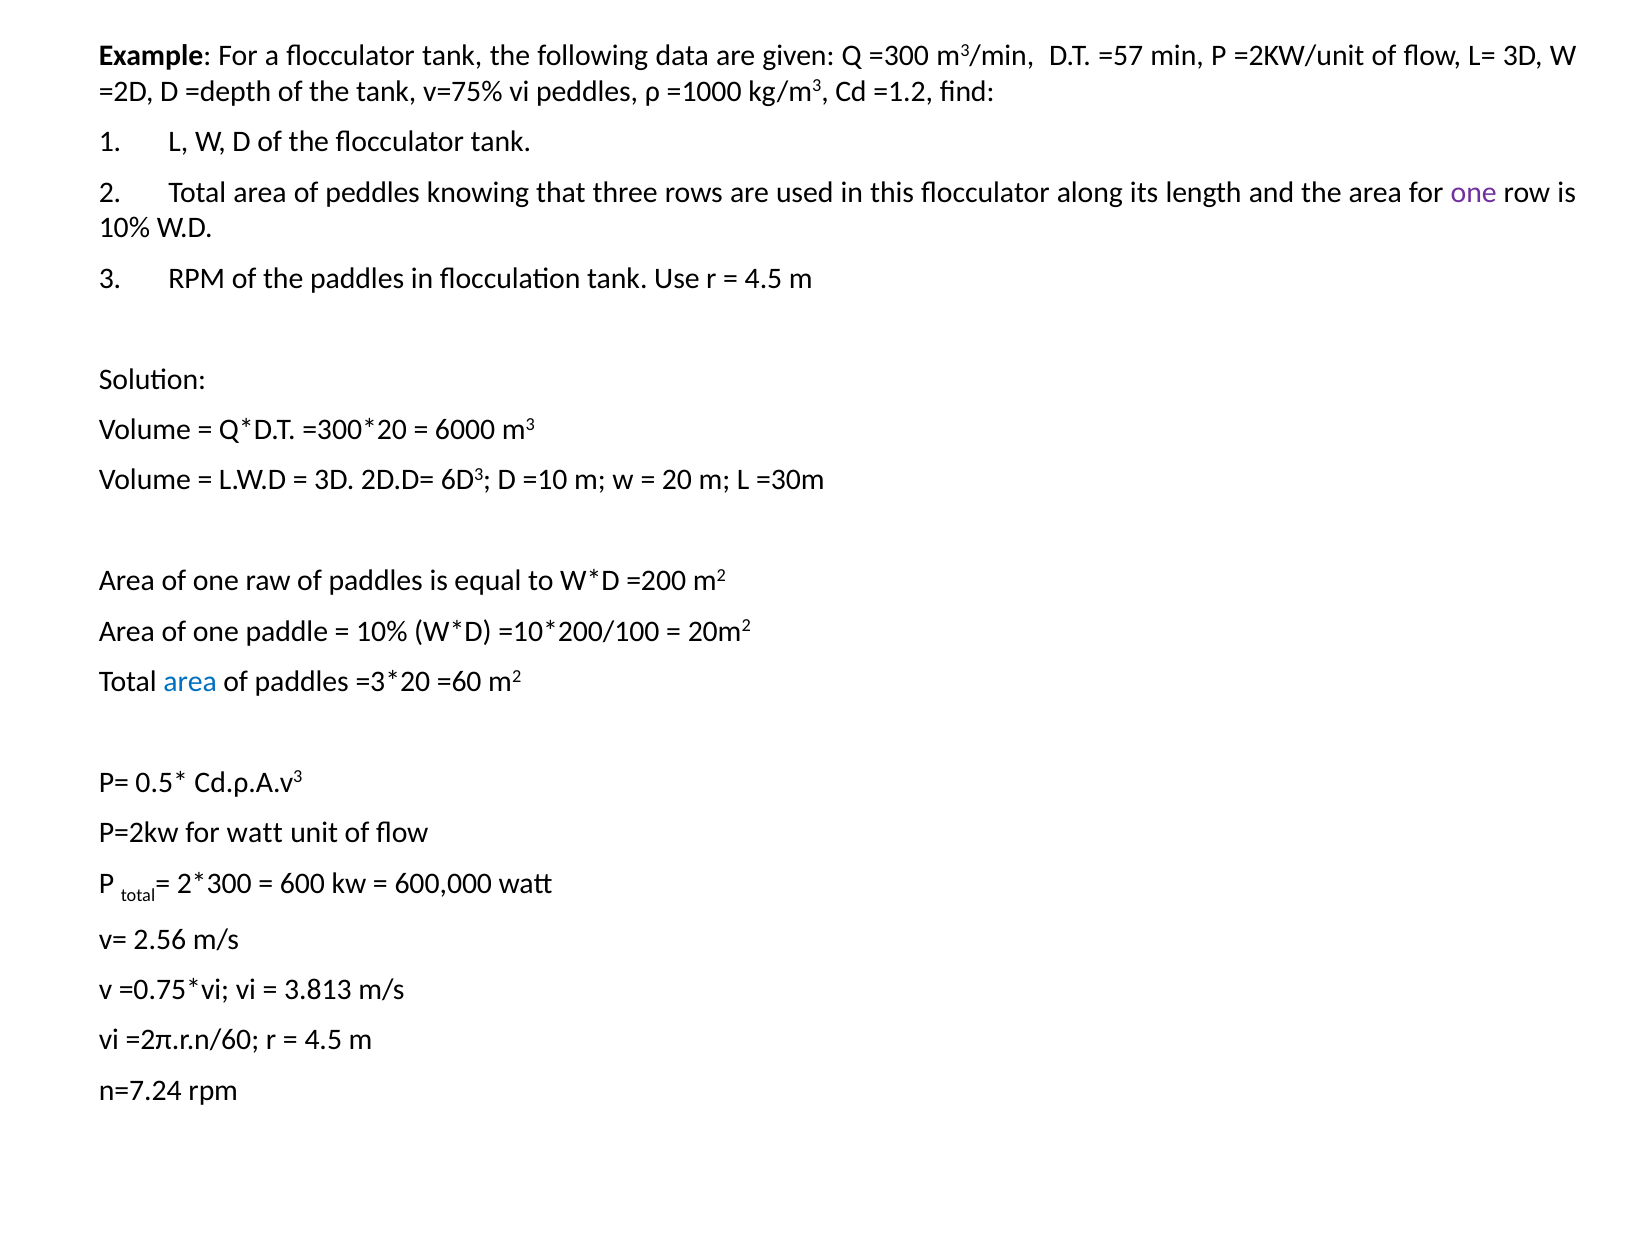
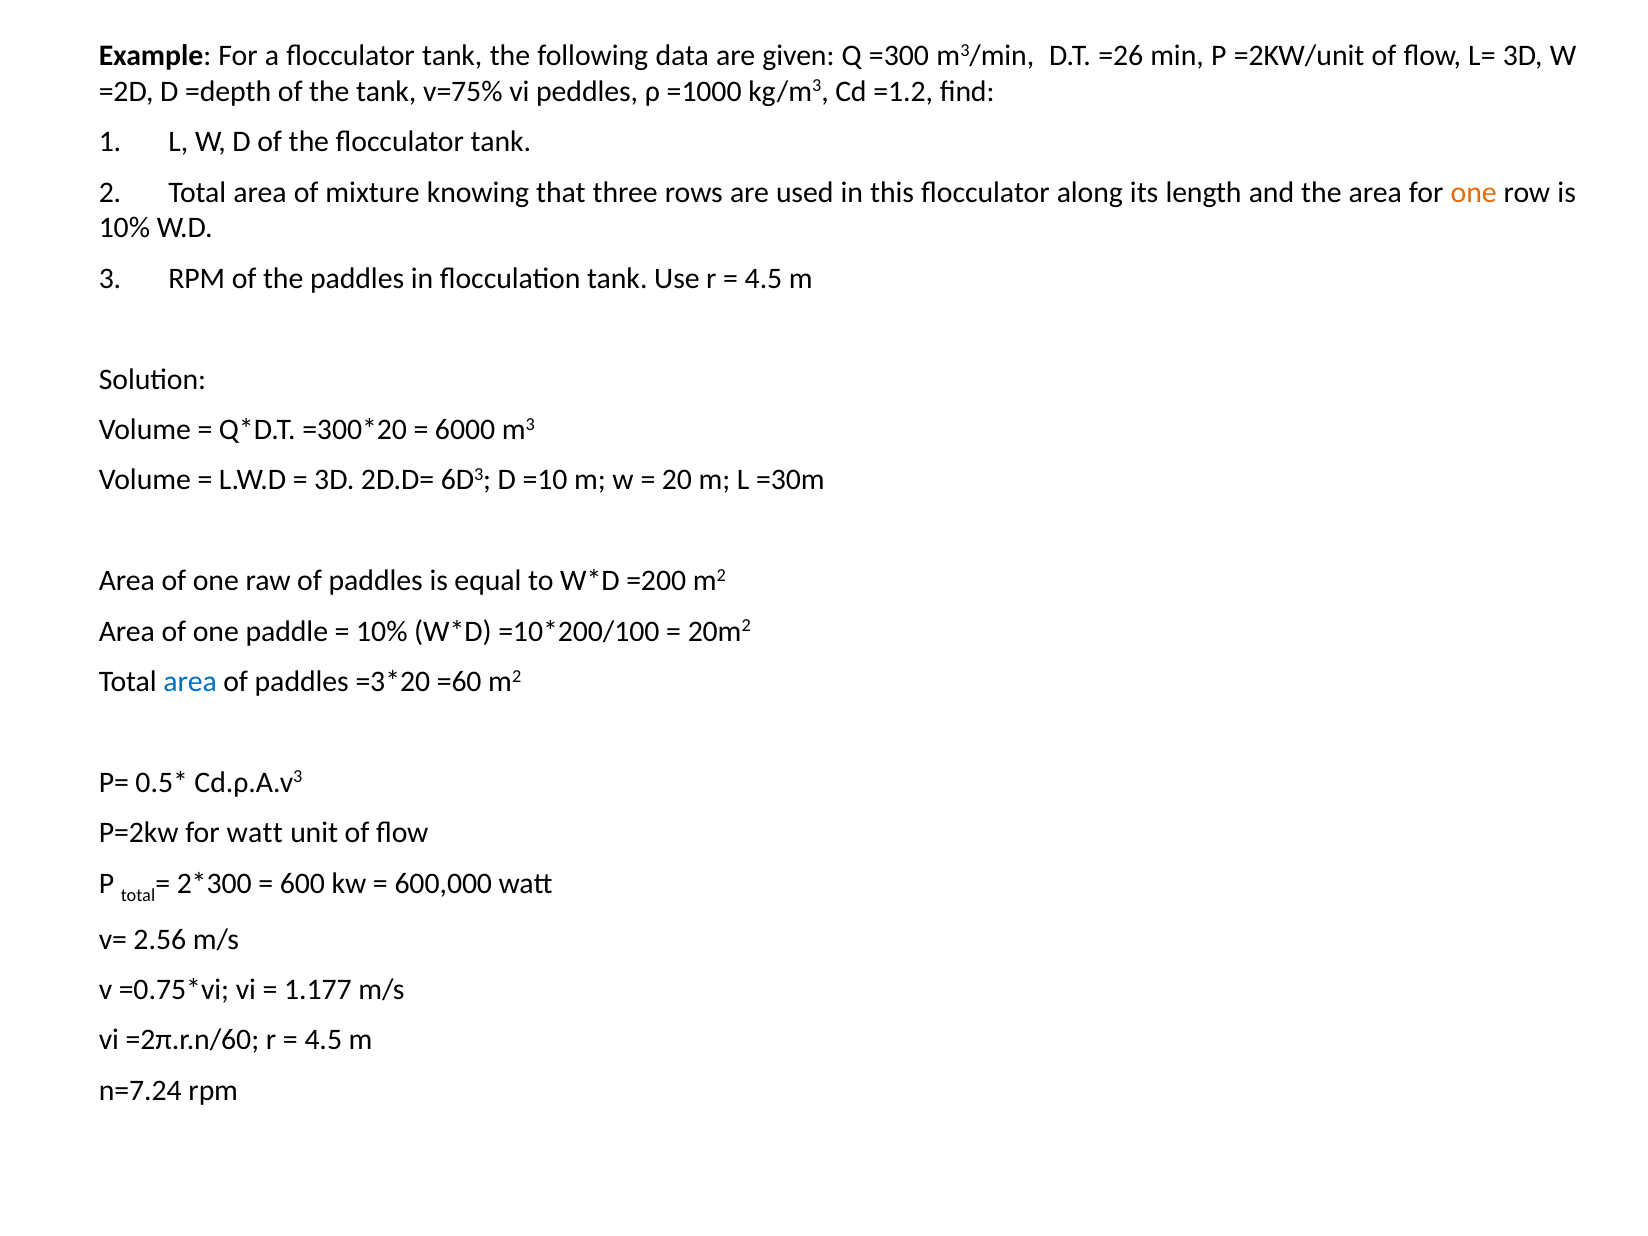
=57: =57 -> =26
of peddles: peddles -> mixture
one at (1474, 192) colour: purple -> orange
3.813: 3.813 -> 1.177
